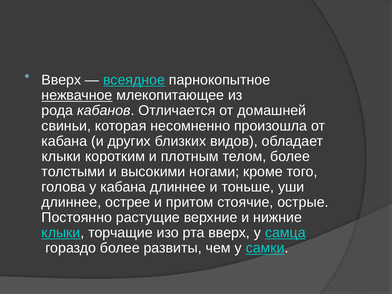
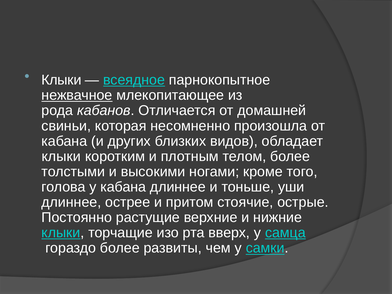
Вверх at (61, 80): Вверх -> Клыки
